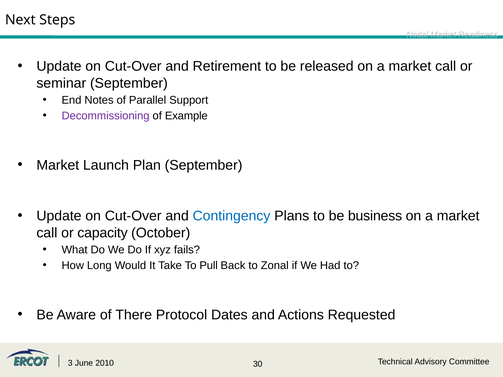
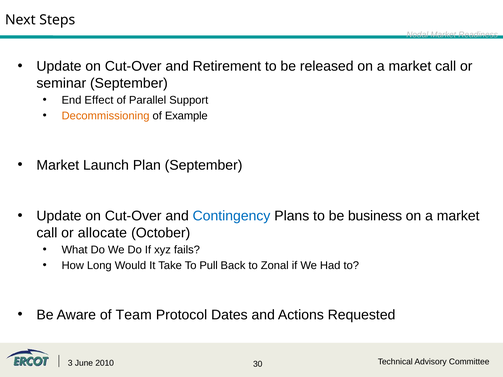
Notes: Notes -> Effect
Decommissioning colour: purple -> orange
capacity: capacity -> allocate
There: There -> Team
